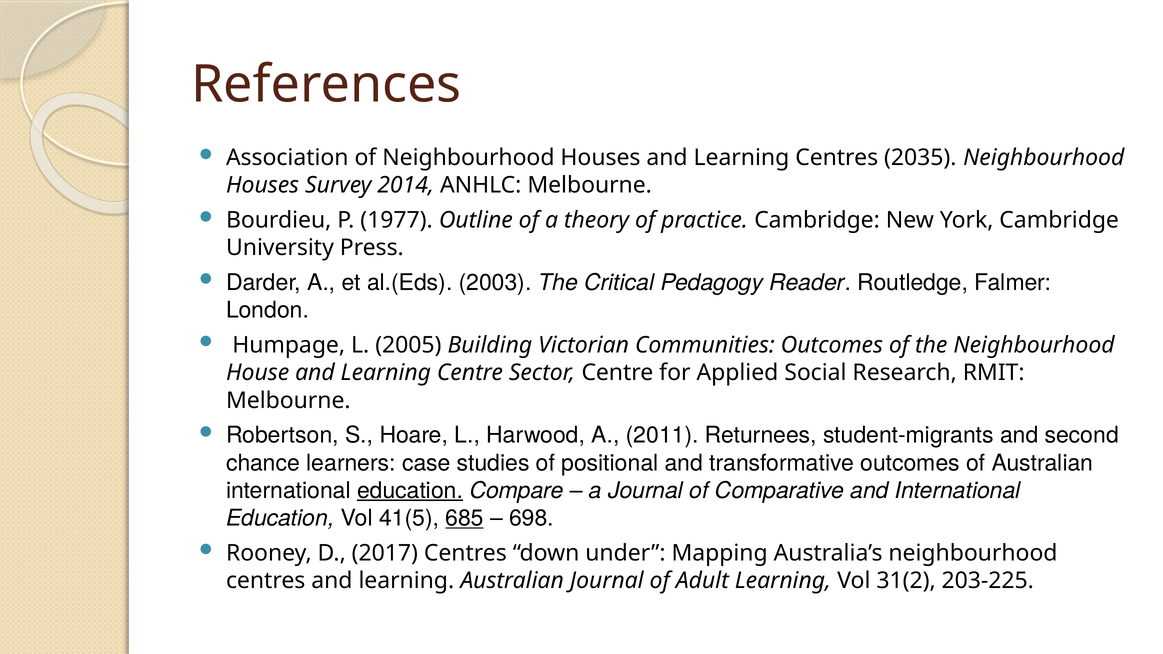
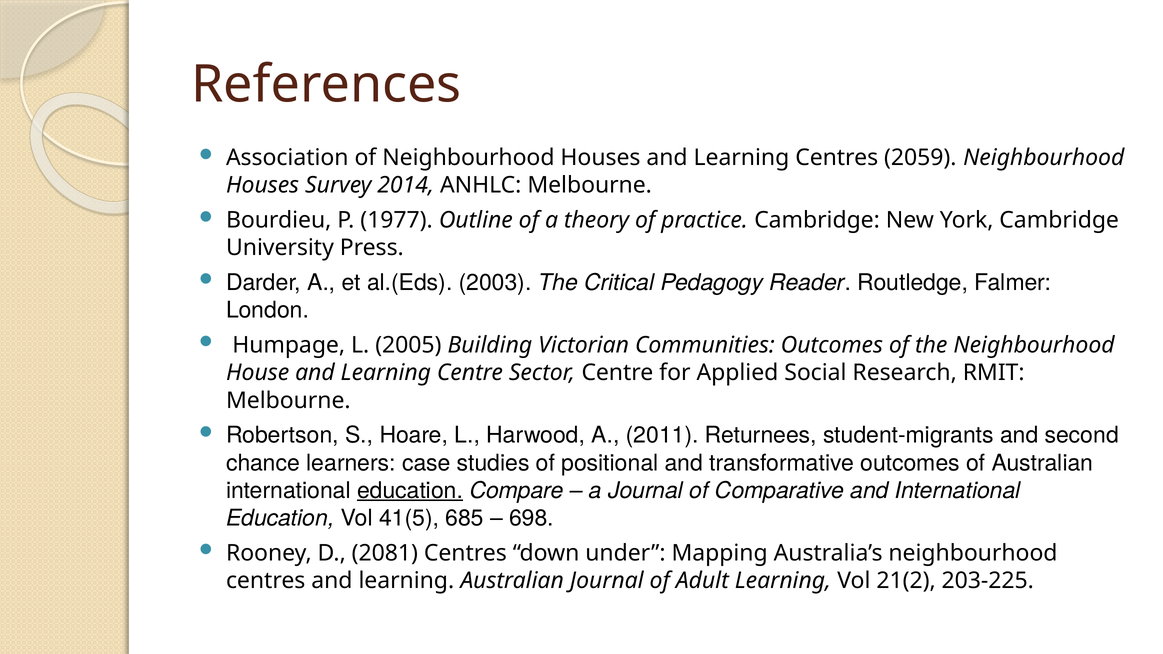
2035: 2035 -> 2059
685 underline: present -> none
2017: 2017 -> 2081
31(2: 31(2 -> 21(2
